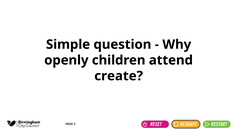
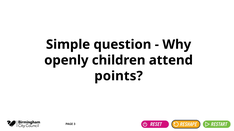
create: create -> points
